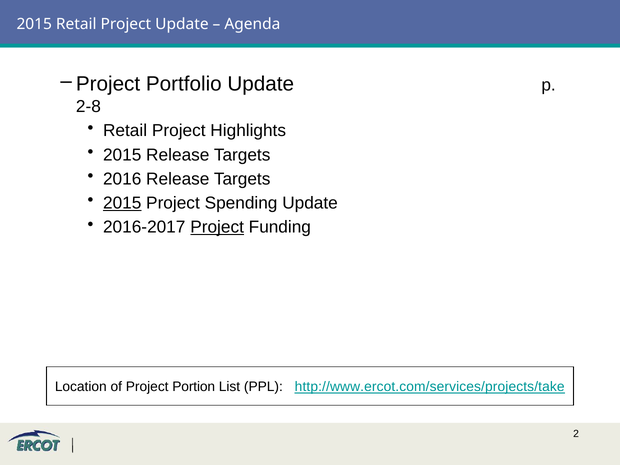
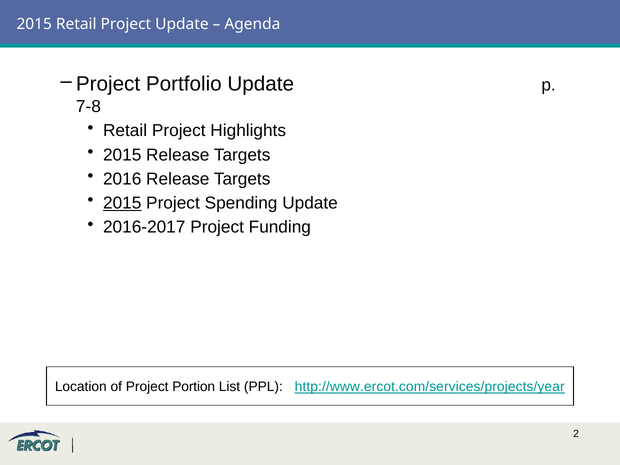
2-8: 2-8 -> 7-8
Project at (217, 227) underline: present -> none
http://www.ercot.com/services/projects/take: http://www.ercot.com/services/projects/take -> http://www.ercot.com/services/projects/year
